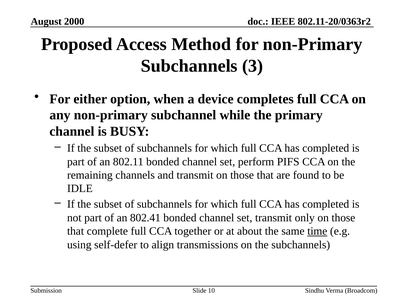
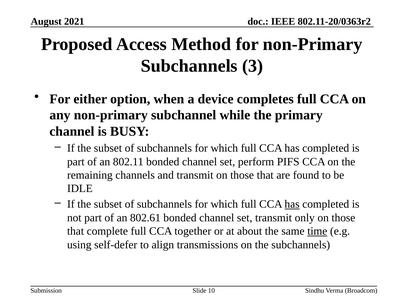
2000: 2000 -> 2021
has at (292, 204) underline: none -> present
802.41: 802.41 -> 802.61
